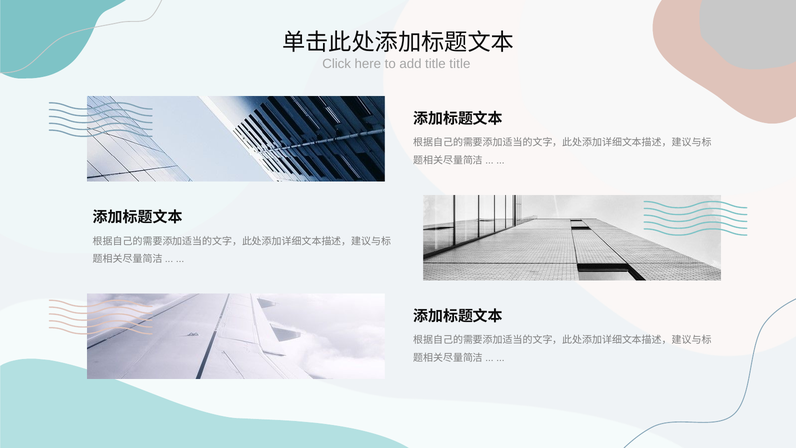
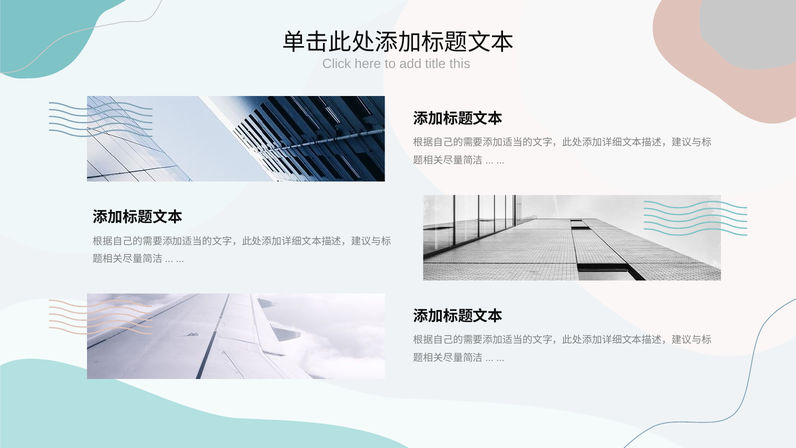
title at (460, 64): title -> this
